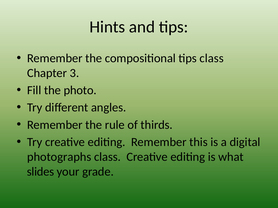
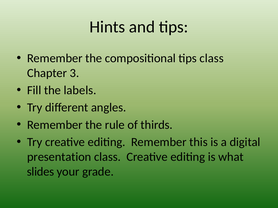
photo: photo -> labels
photographs: photographs -> presentation
